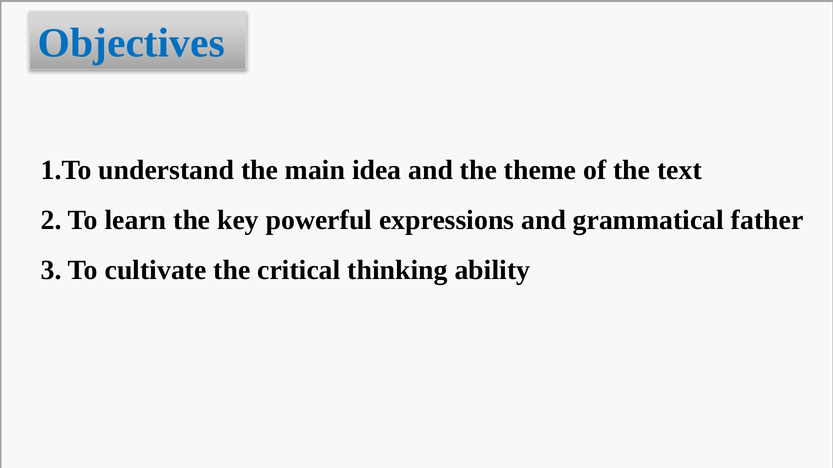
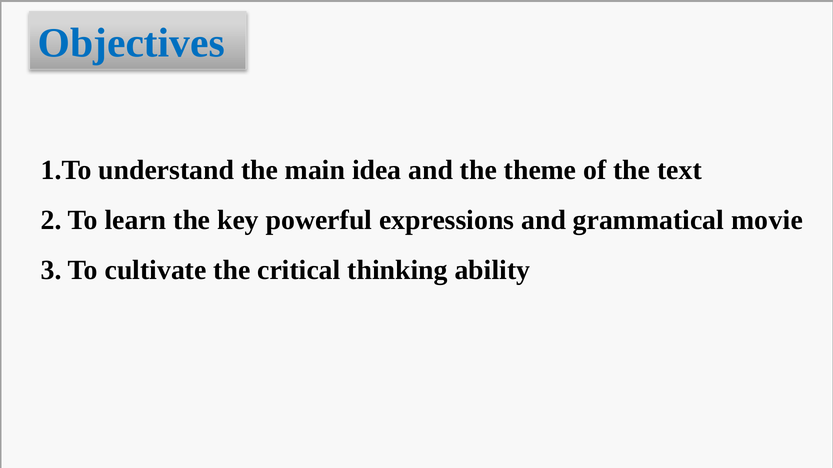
father: father -> movie
